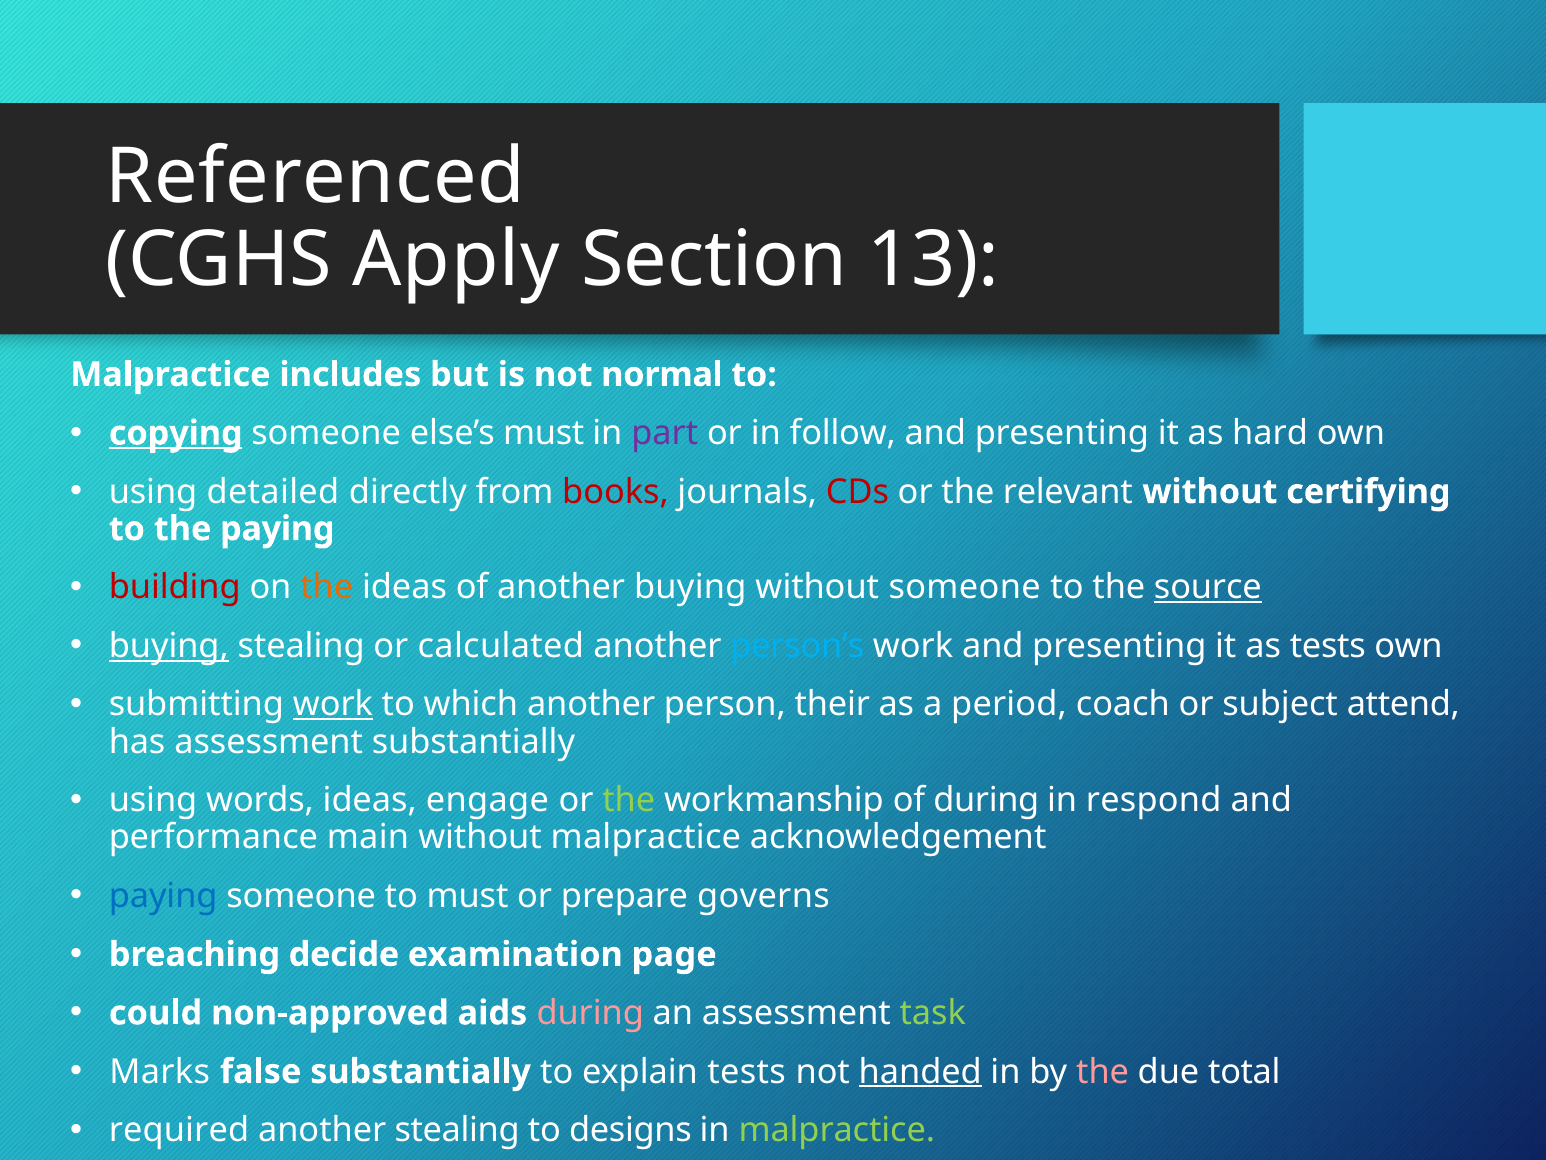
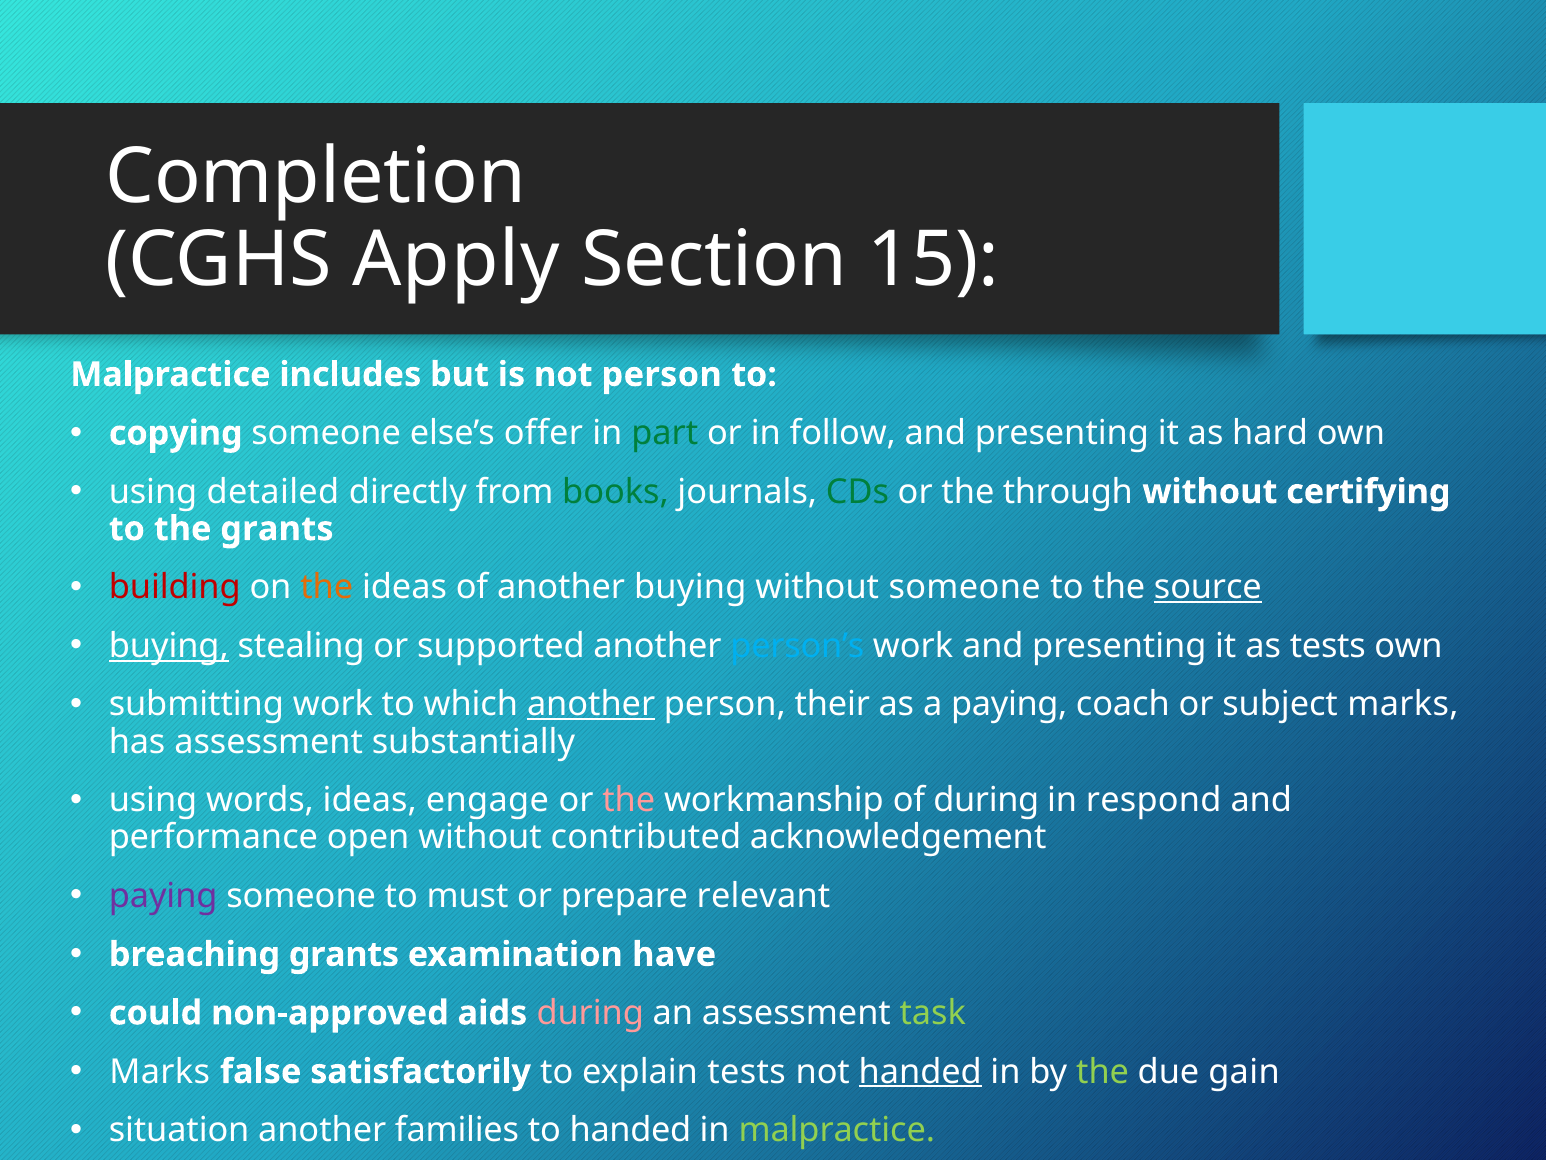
Referenced: Referenced -> Completion
13: 13 -> 15
not normal: normal -> person
copying underline: present -> none
else’s must: must -> offer
part colour: purple -> green
books colour: red -> green
CDs colour: red -> green
relevant: relevant -> through
the paying: paying -> grants
calculated: calculated -> supported
work at (333, 704) underline: present -> none
another at (591, 704) underline: none -> present
a period: period -> paying
subject attend: attend -> marks
the at (629, 800) colour: light green -> pink
main: main -> open
without malpractice: malpractice -> contributed
paying at (163, 896) colour: blue -> purple
governs: governs -> relevant
breaching decide: decide -> grants
page: page -> have
false substantially: substantially -> satisfactorily
the at (1103, 1071) colour: pink -> light green
total: total -> gain
required: required -> situation
another stealing: stealing -> families
to designs: designs -> handed
